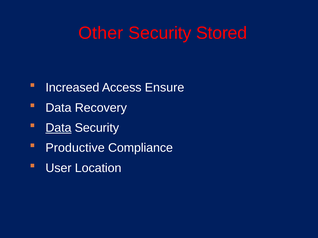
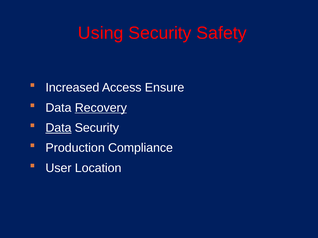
Other: Other -> Using
Stored: Stored -> Safety
Recovery underline: none -> present
Productive: Productive -> Production
